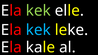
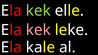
kek at (38, 30) colour: light blue -> pink
